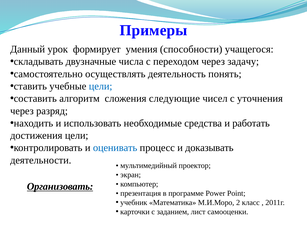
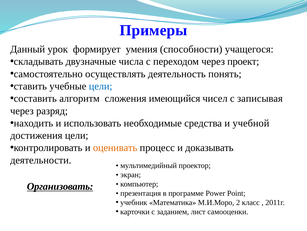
задачу: задачу -> проект
следующие: следующие -> имеющийся
уточнения: уточнения -> записывая
работать: работать -> учебной
оценивать colour: blue -> orange
